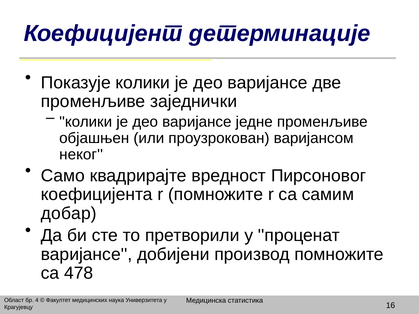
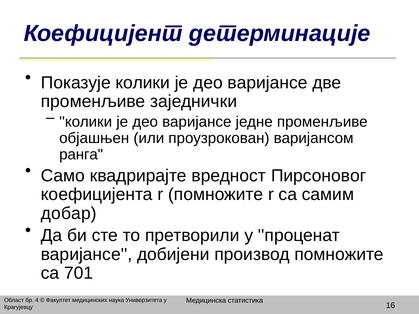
неког: неког -> ранга
478: 478 -> 701
